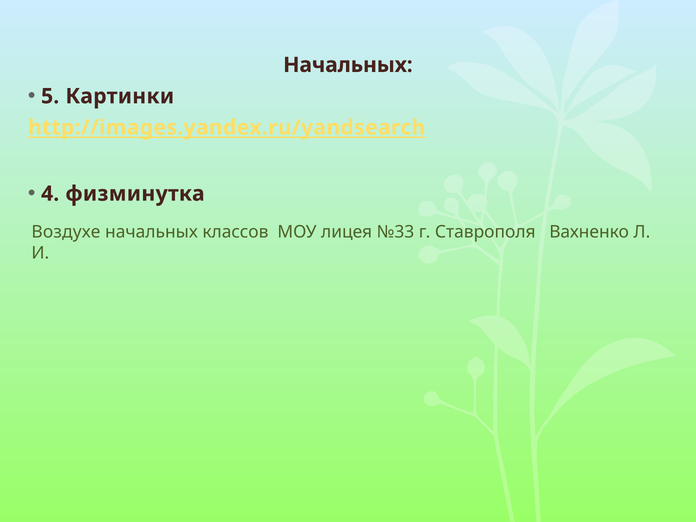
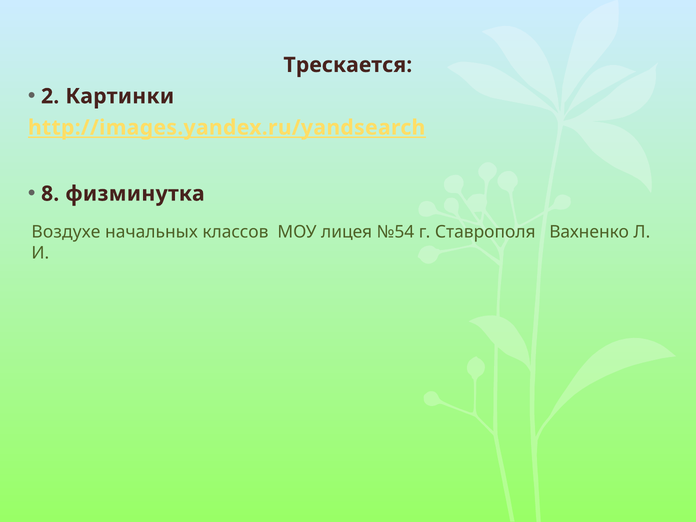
Начальных at (348, 65): Начальных -> Трескается
5: 5 -> 2
4: 4 -> 8
№33: №33 -> №54
